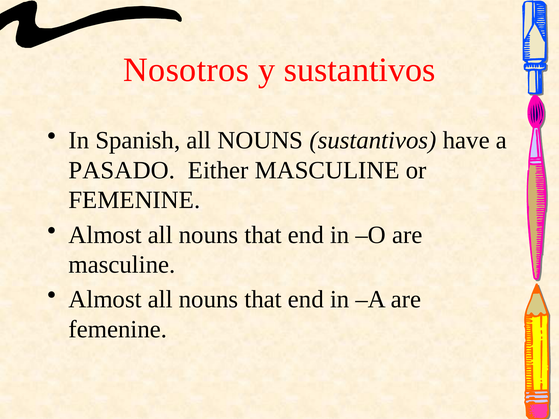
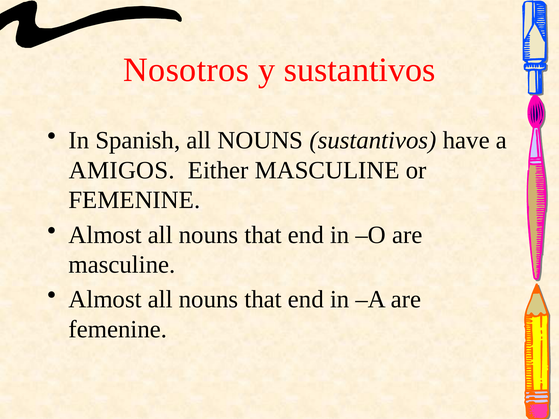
PASADO: PASADO -> AMIGOS
